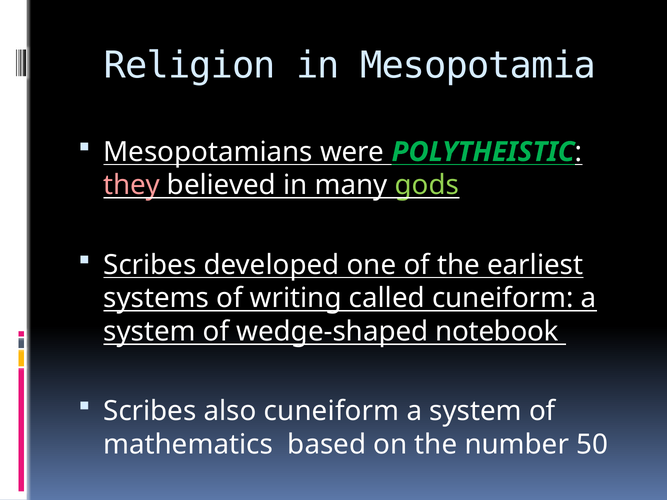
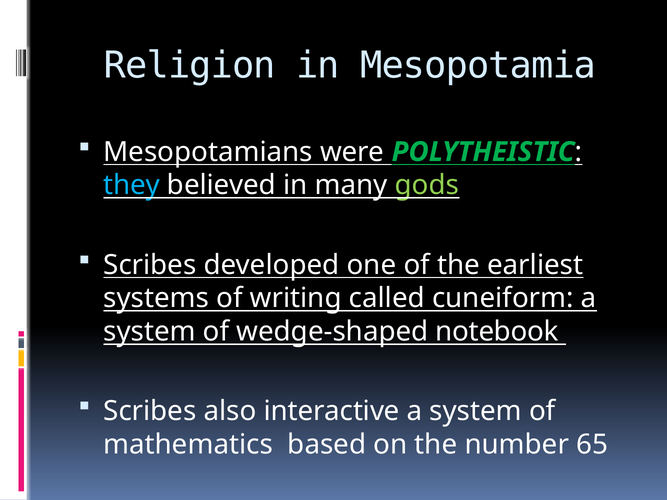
they colour: pink -> light blue
also cuneiform: cuneiform -> interactive
50: 50 -> 65
